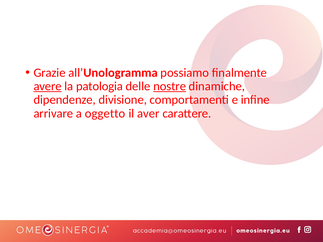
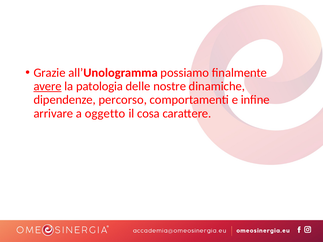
nostre underline: present -> none
divisione: divisione -> percorso
aver: aver -> cosa
